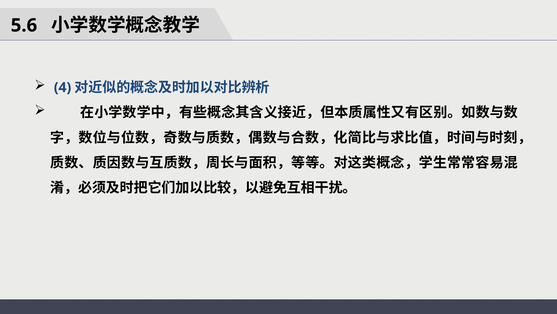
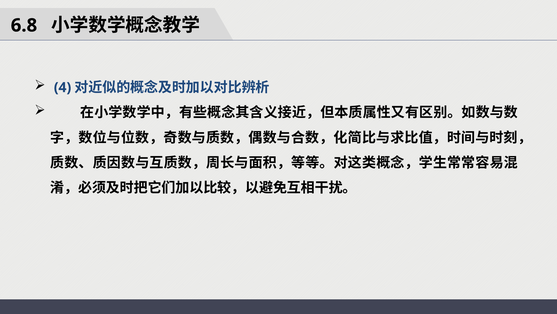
5.6: 5.6 -> 6.8
